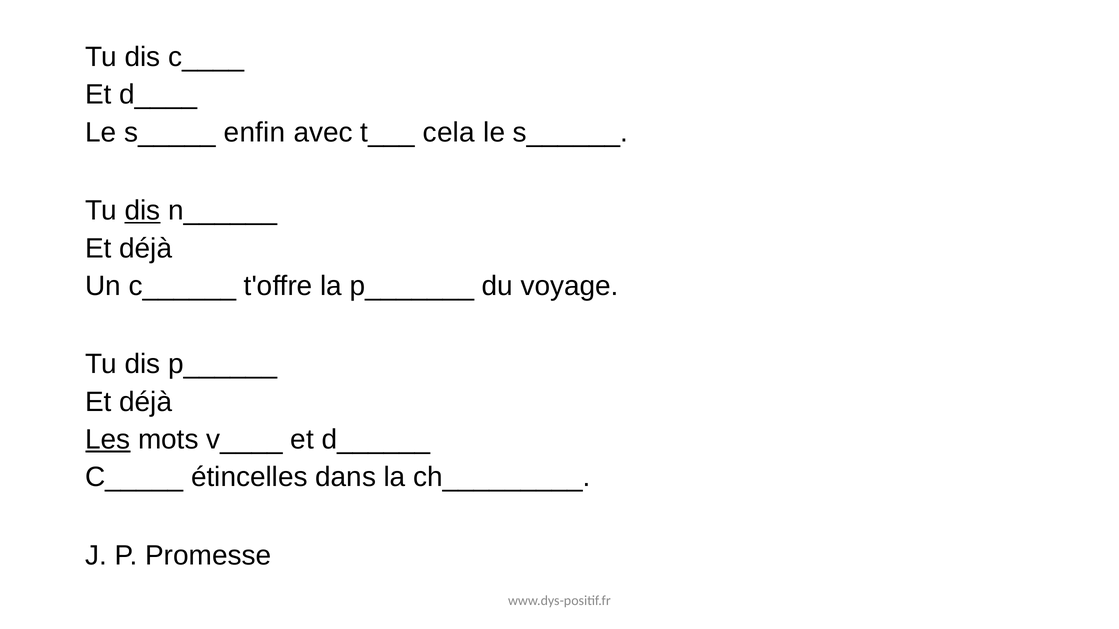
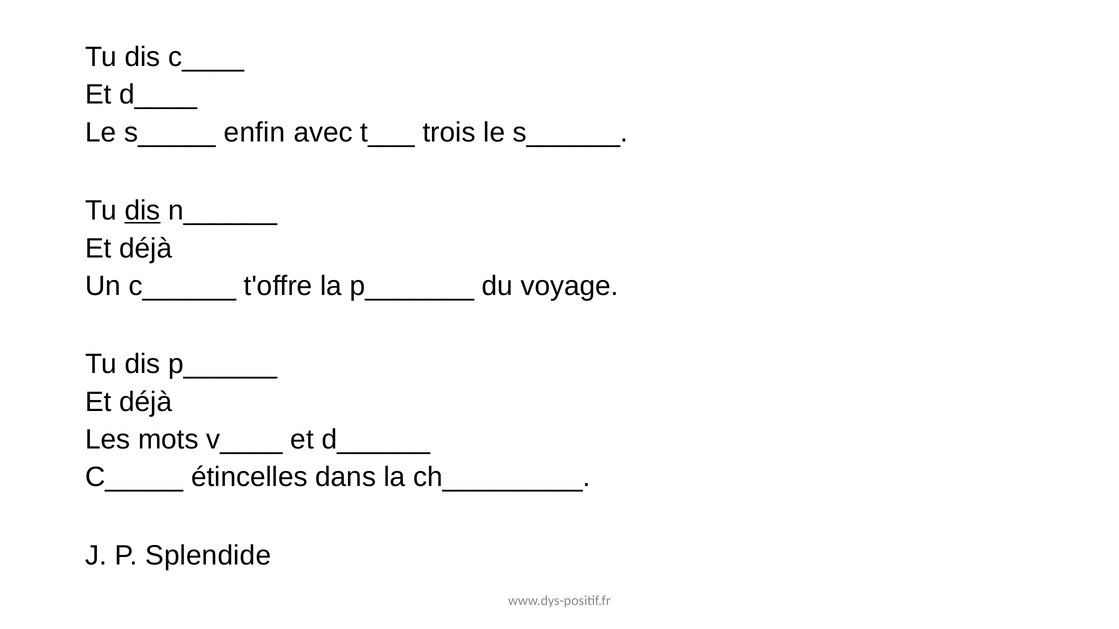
cela: cela -> trois
Les underline: present -> none
Promesse: Promesse -> Splendide
